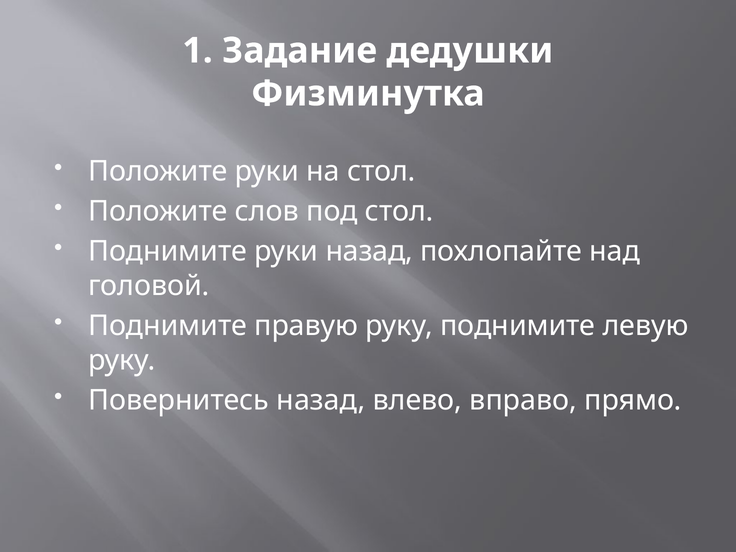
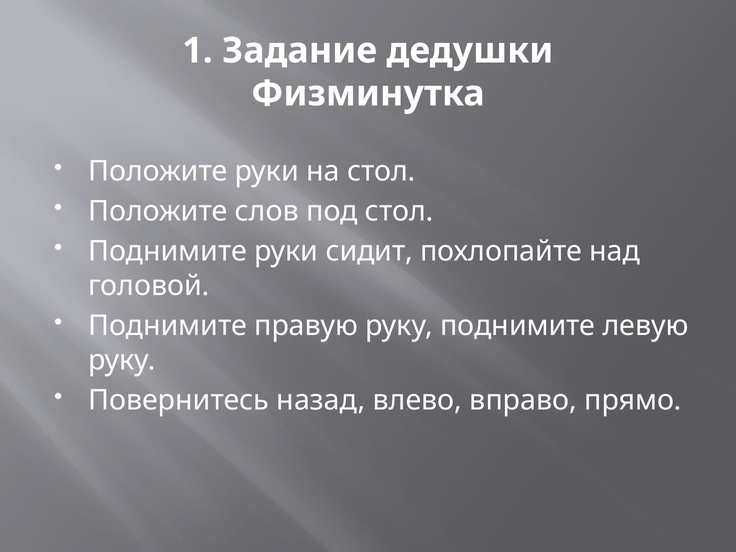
руки назад: назад -> сидит
